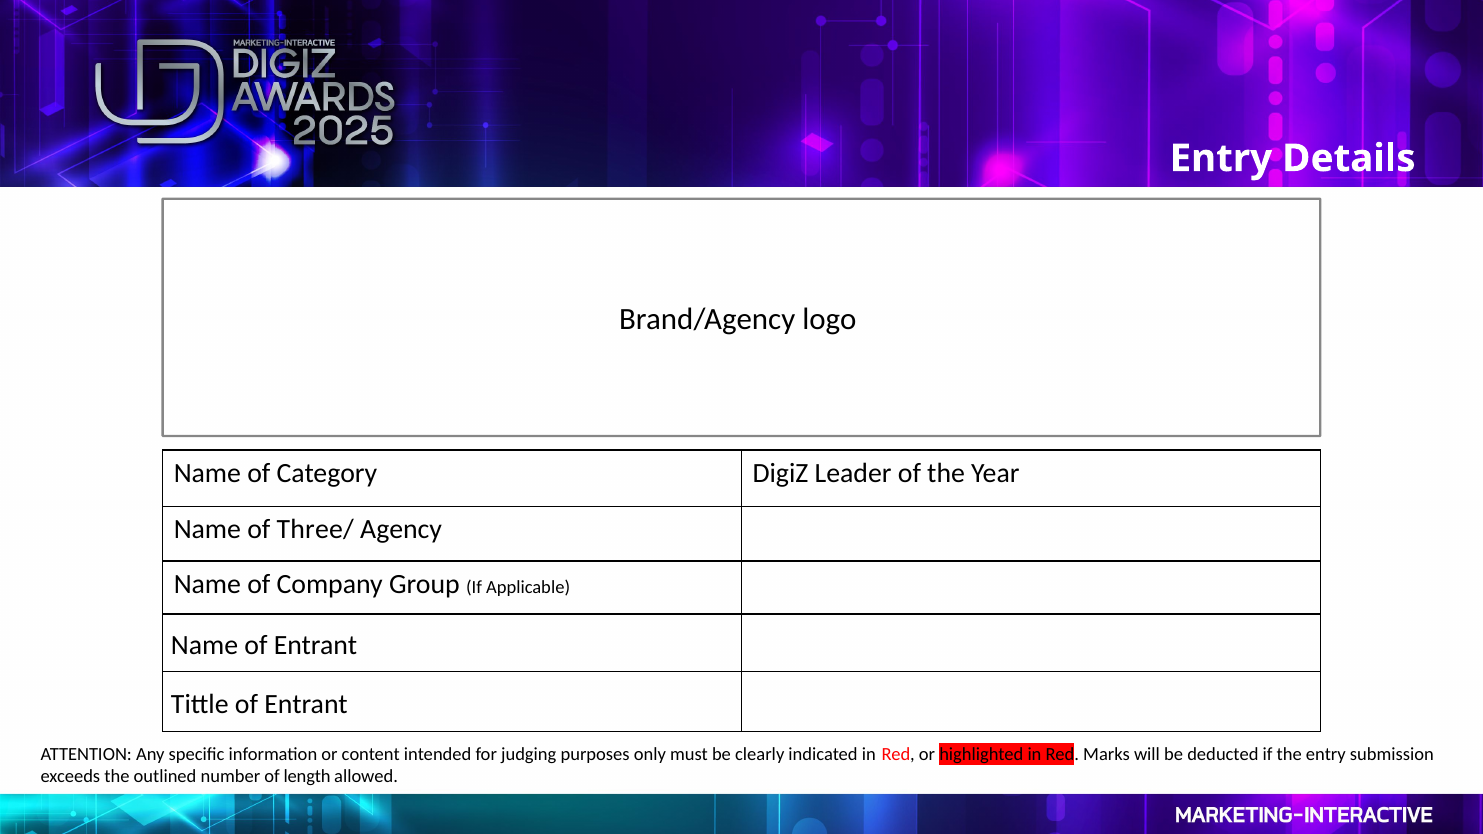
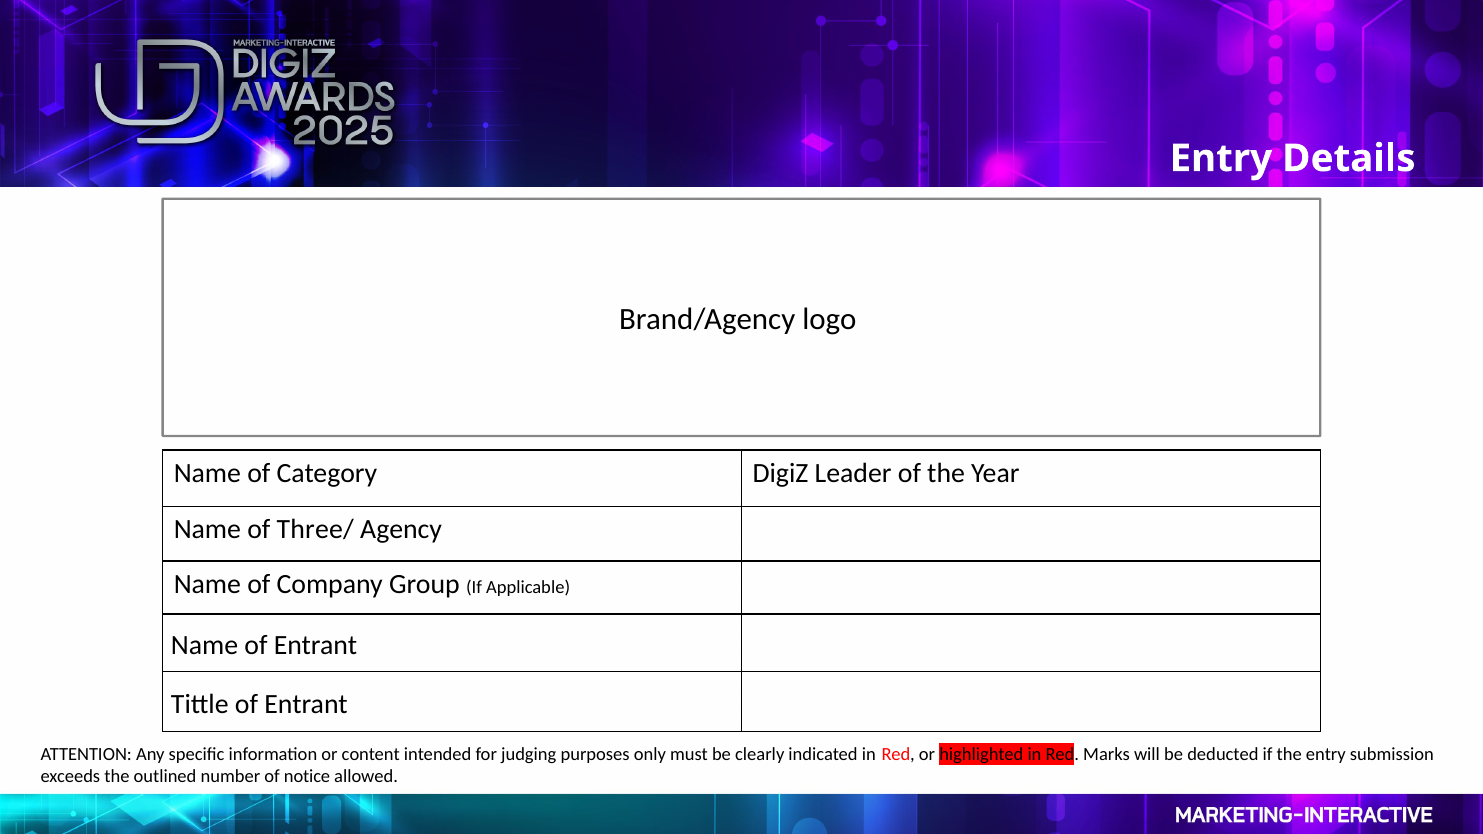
length: length -> notice
